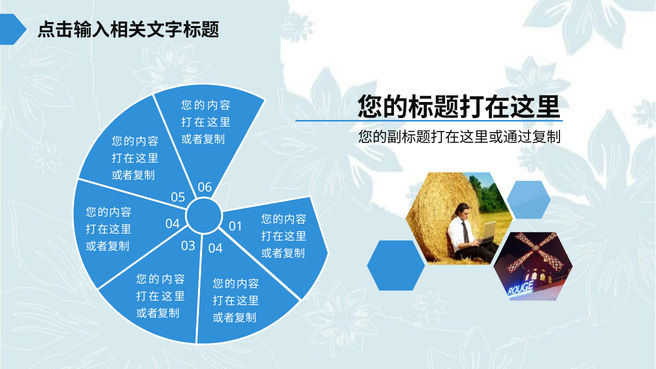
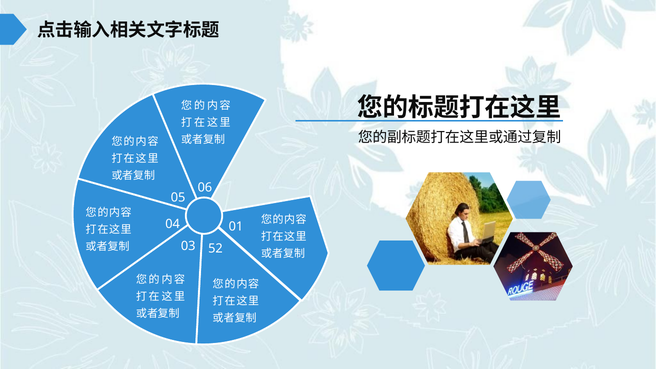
03 04: 04 -> 52
